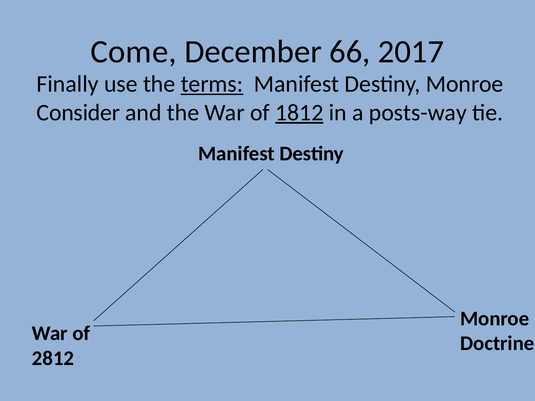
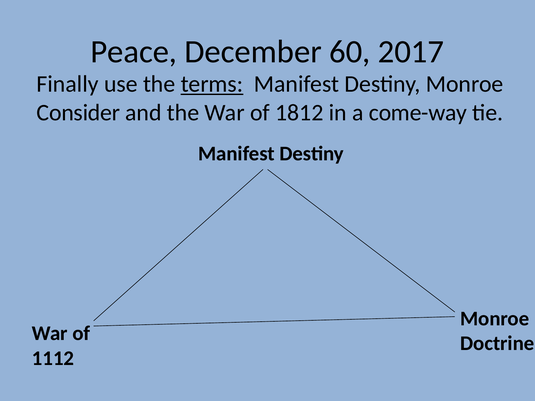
Come: Come -> Peace
66: 66 -> 60
1812 underline: present -> none
posts-way: posts-way -> come-way
2812: 2812 -> 1112
